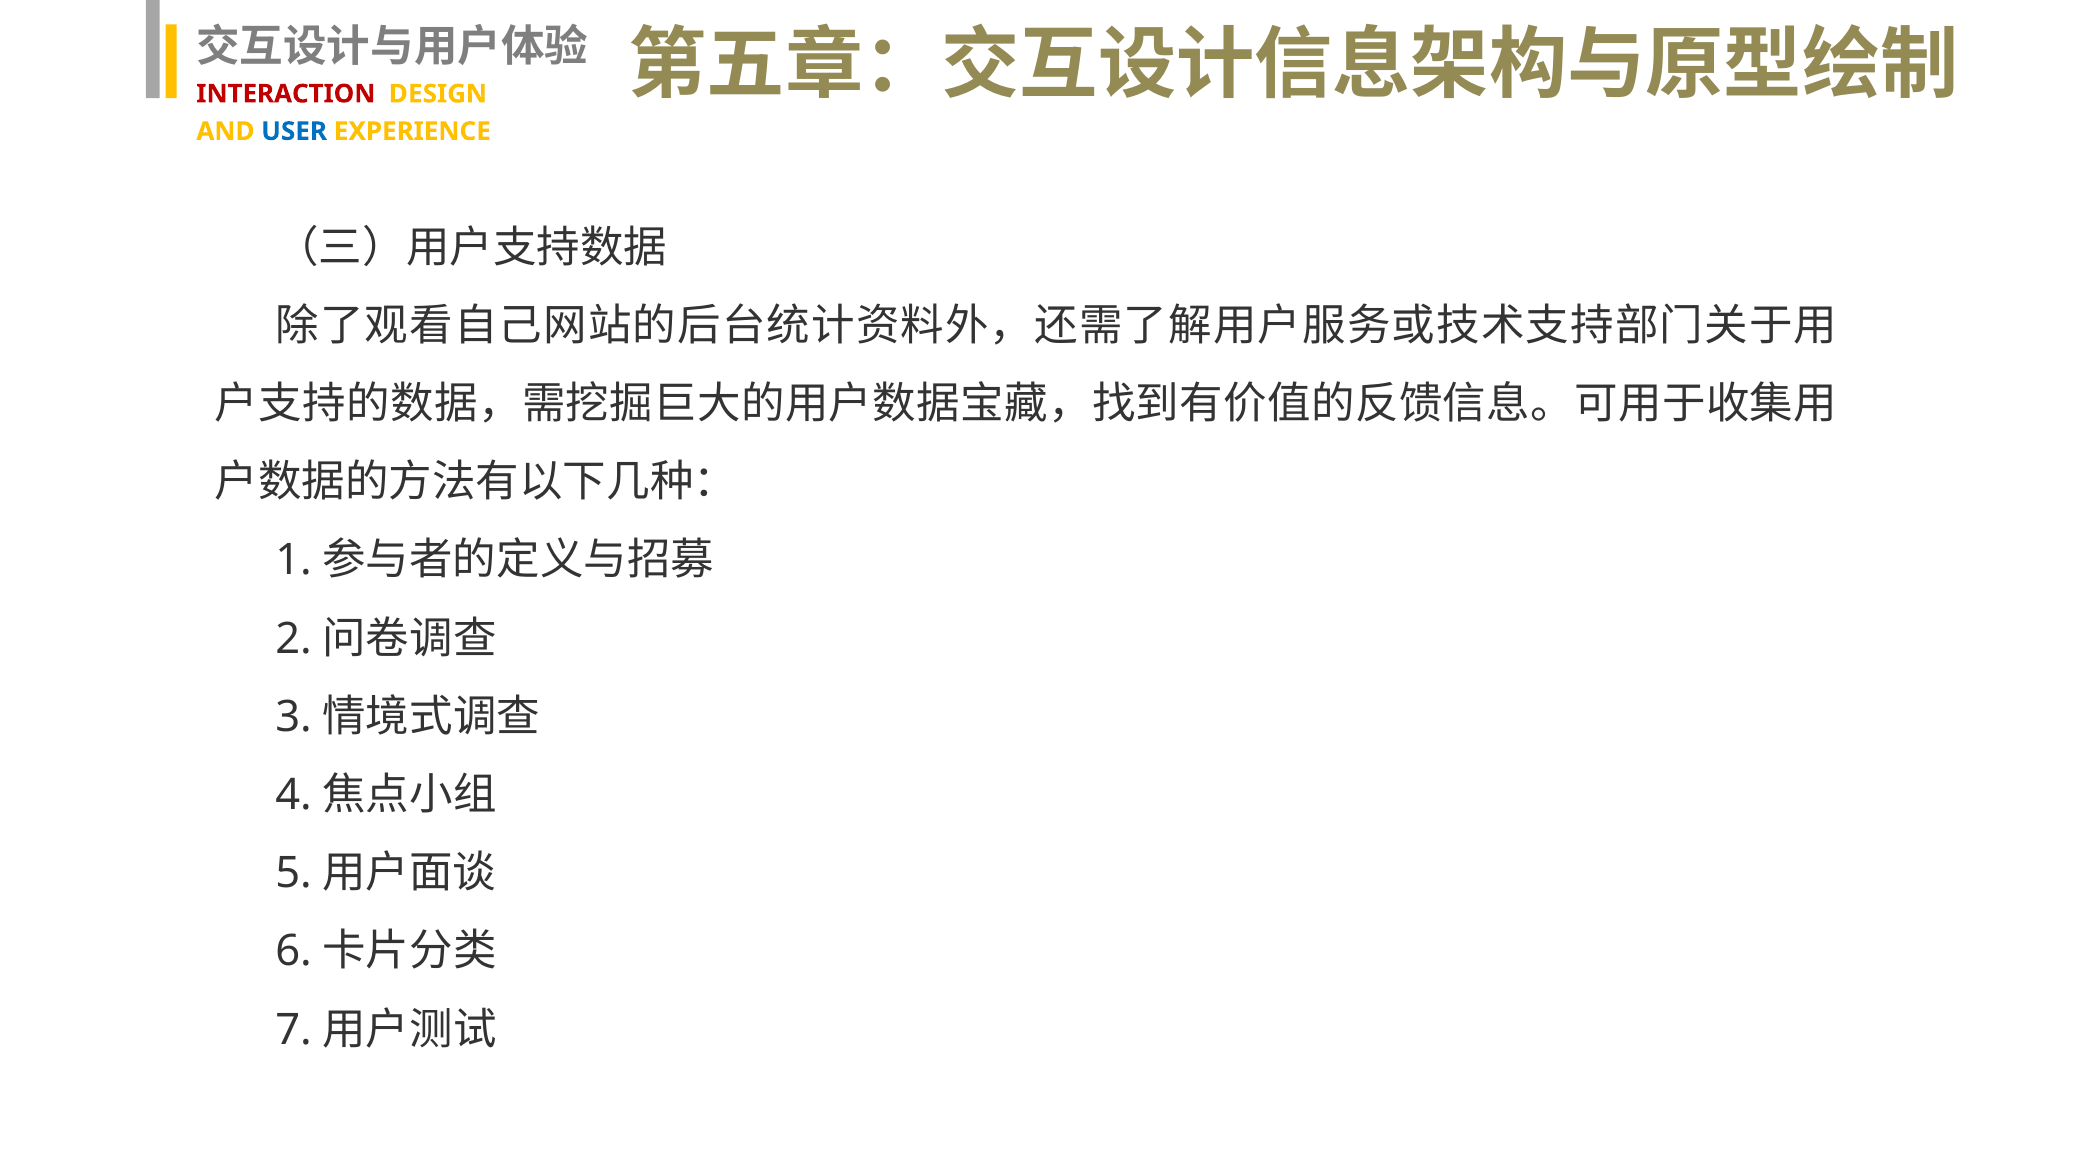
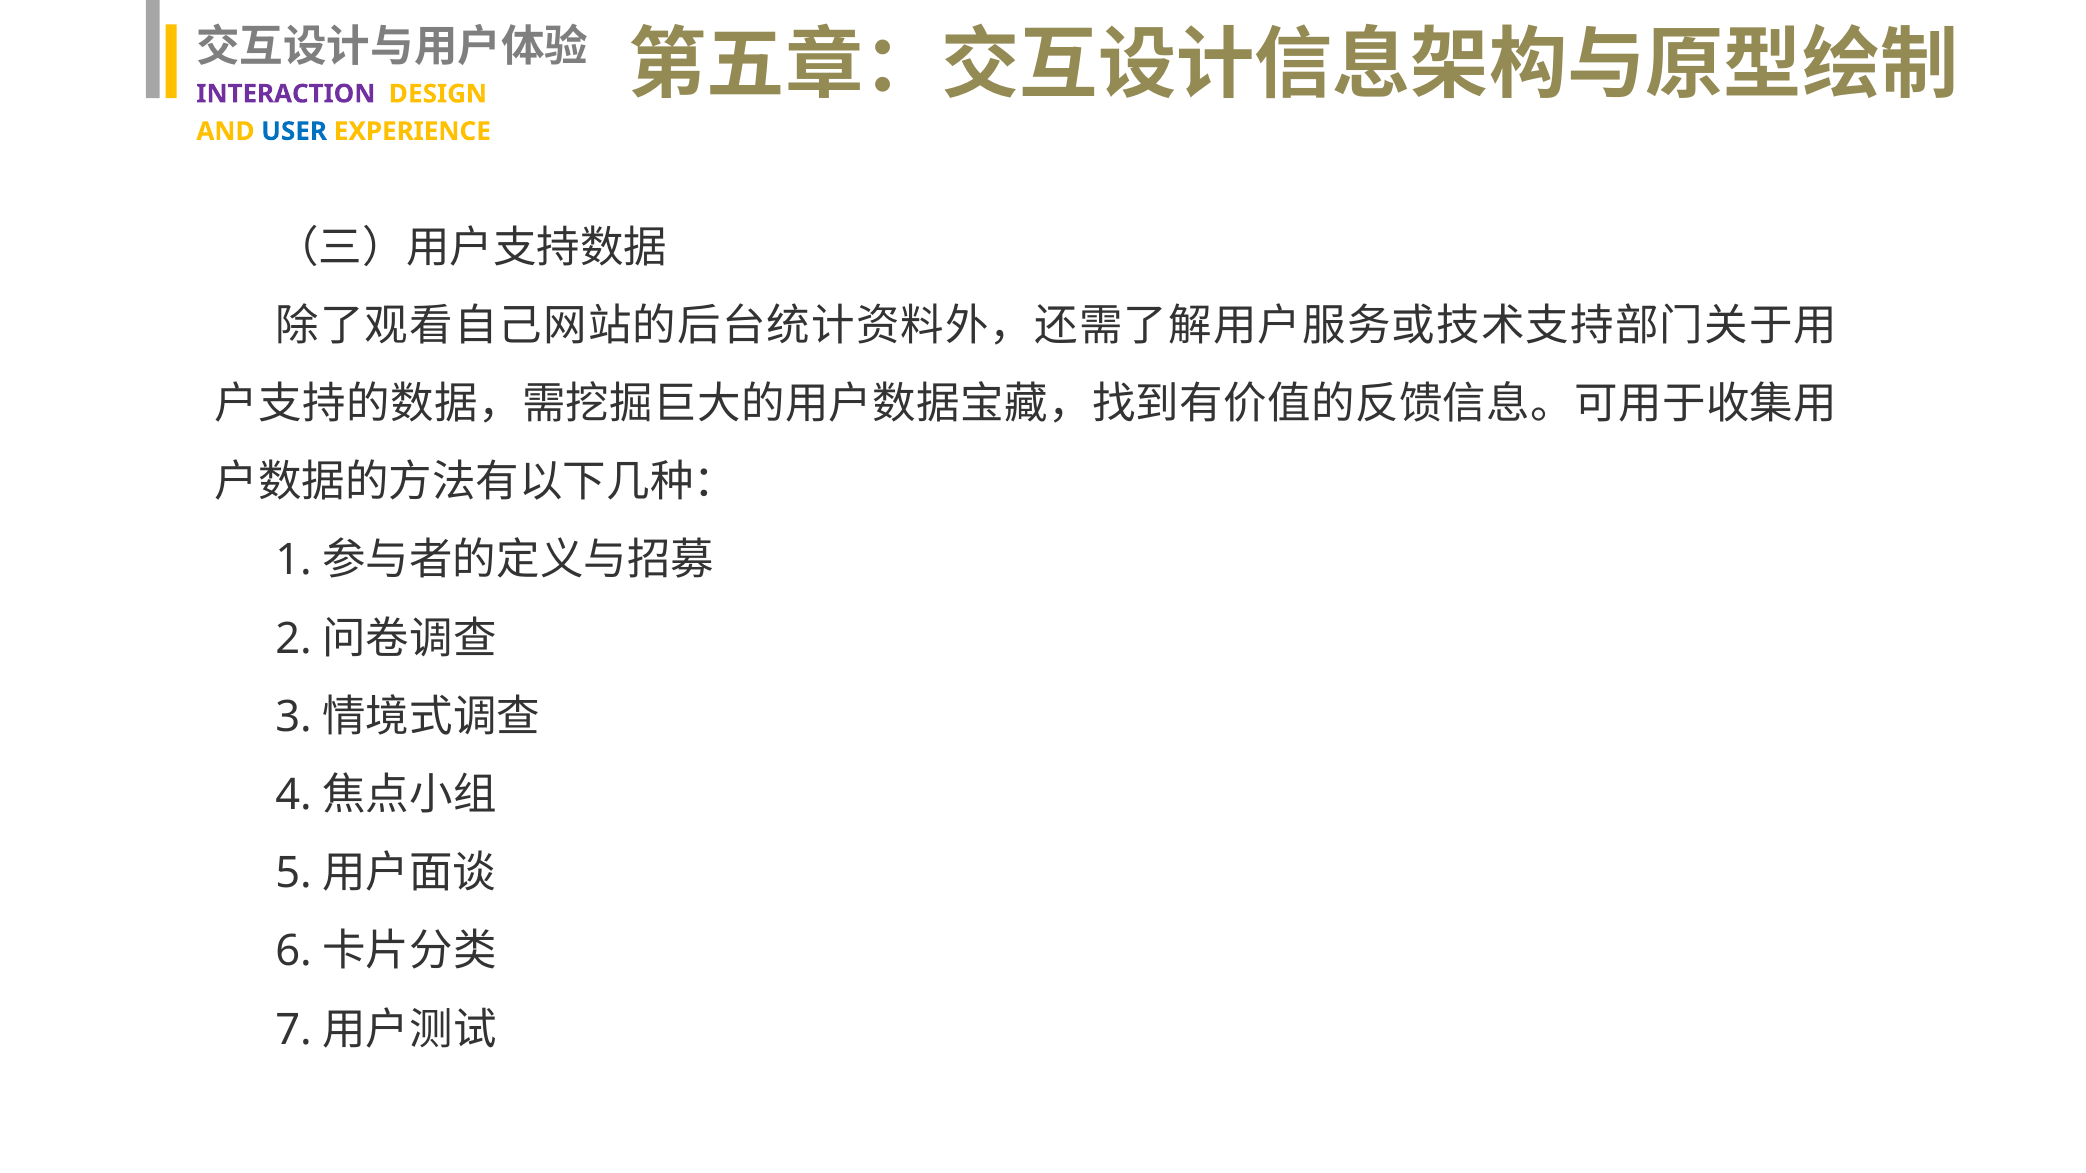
INTERACTION colour: red -> purple
